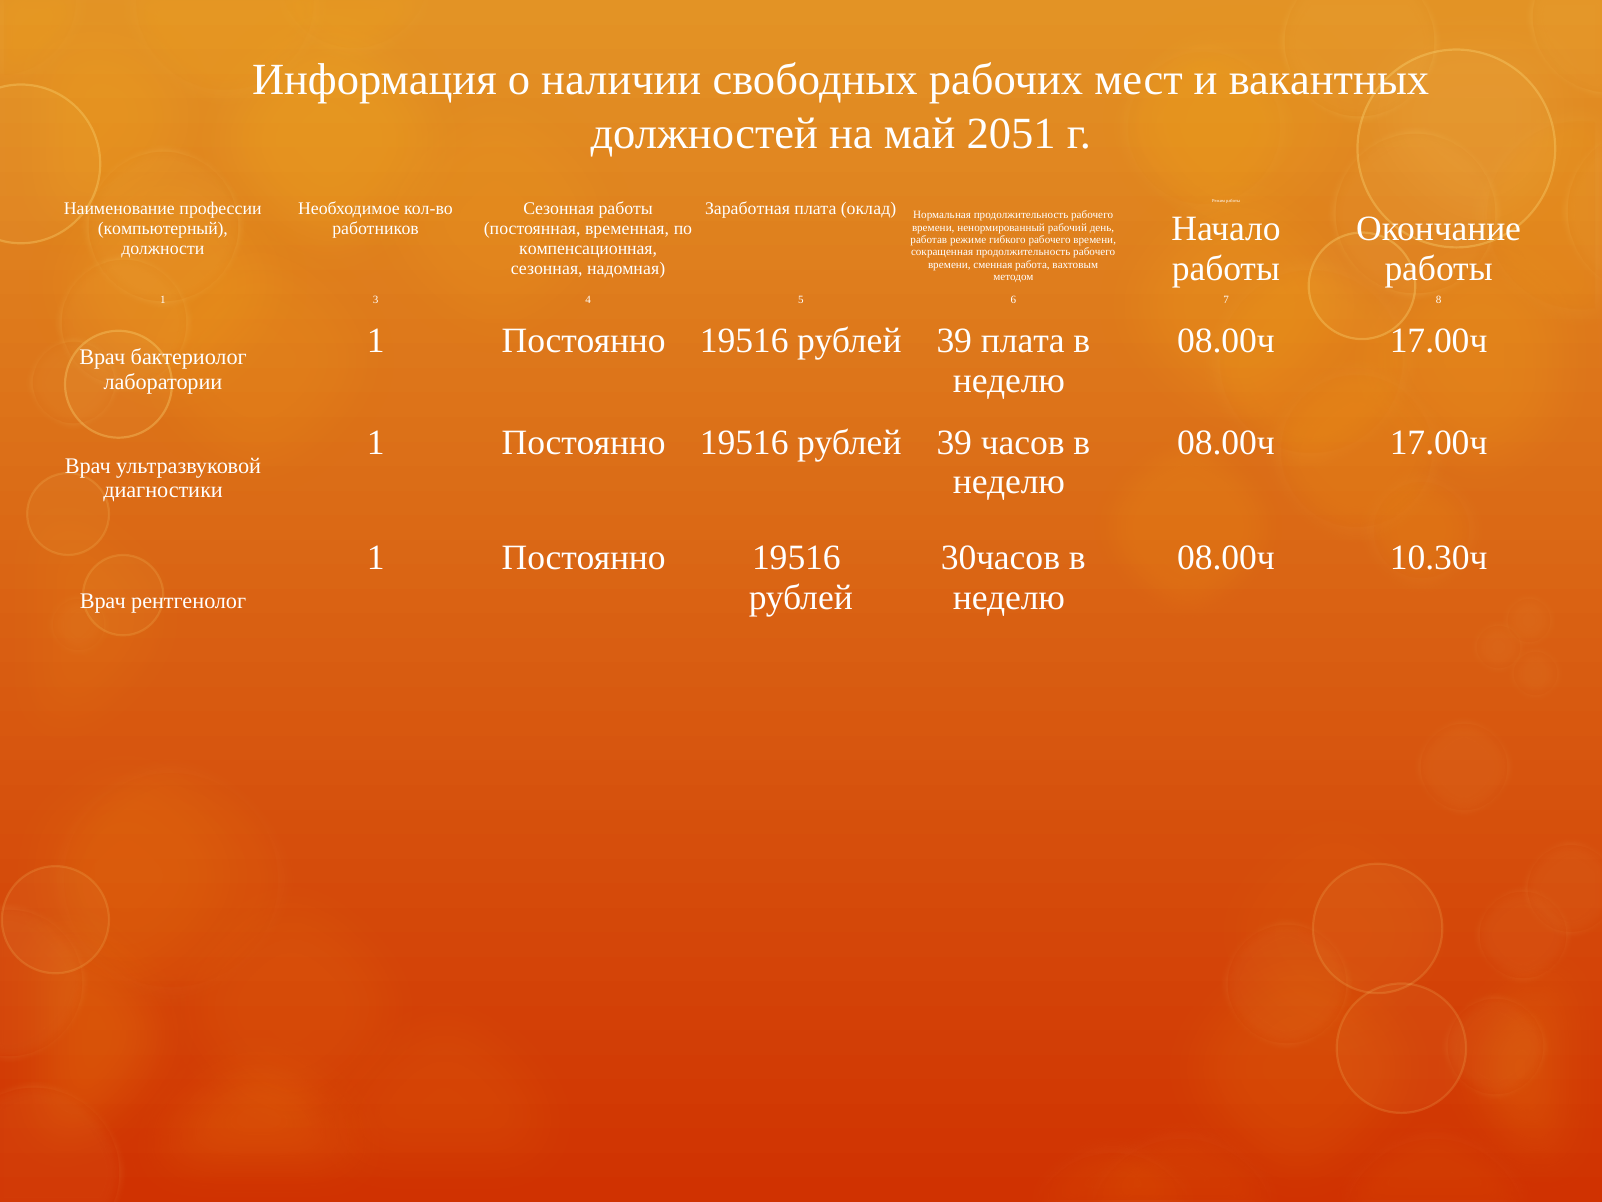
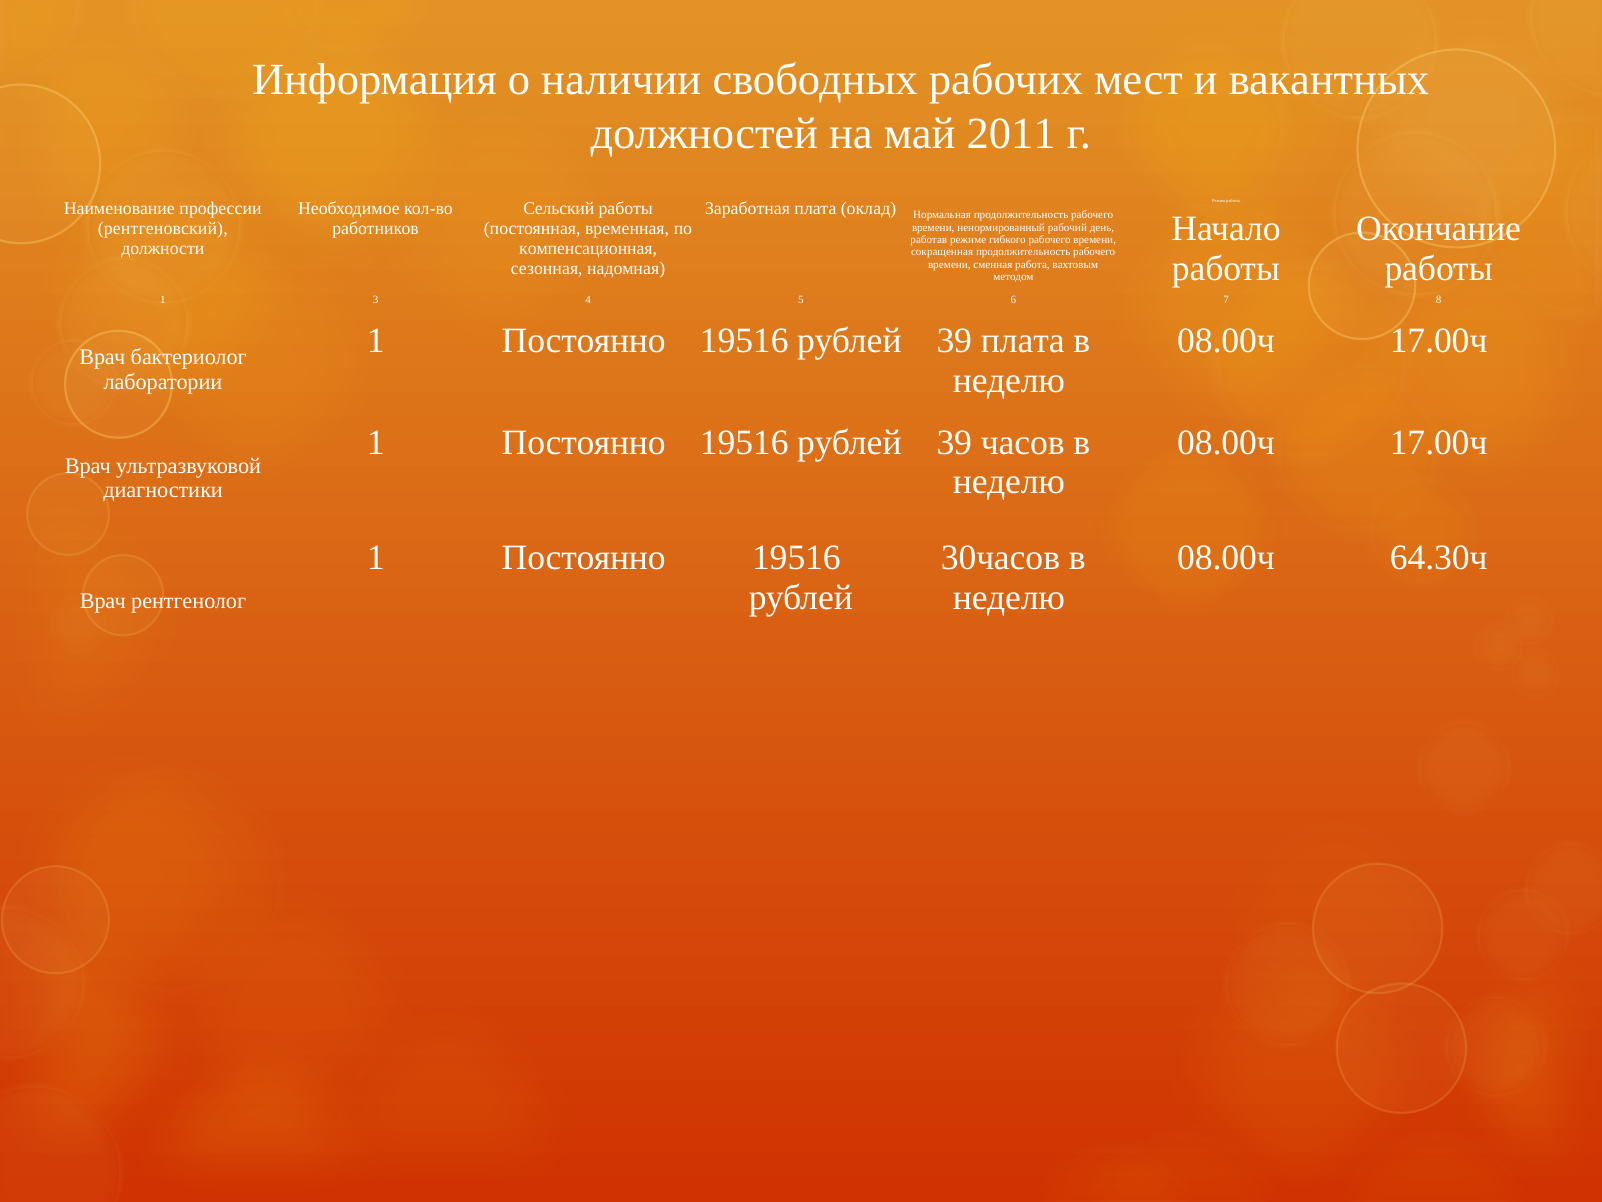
2051: 2051 -> 2011
Сезонная at (559, 209): Сезонная -> Сельский
компьютерный: компьютерный -> рентгеновский
10.30ч: 10.30ч -> 64.30ч
